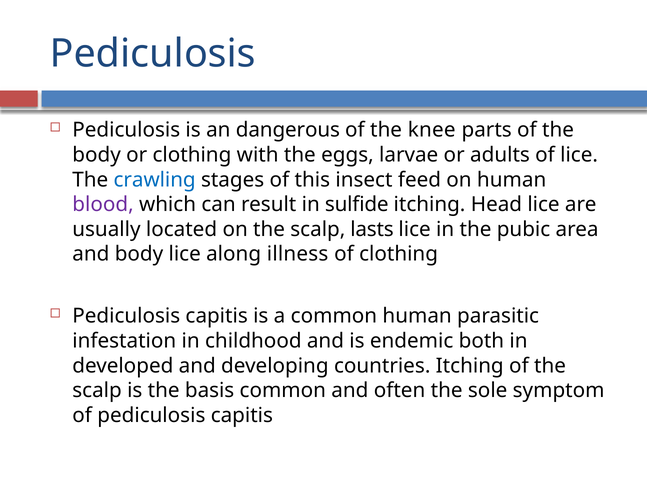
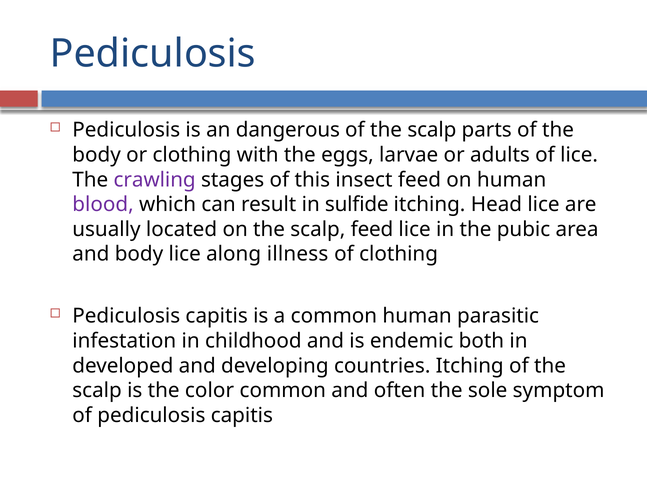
knee at (432, 130): knee -> scalp
crawling colour: blue -> purple
scalp lasts: lasts -> feed
basis: basis -> color
